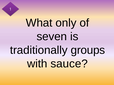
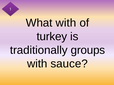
What only: only -> with
seven: seven -> turkey
